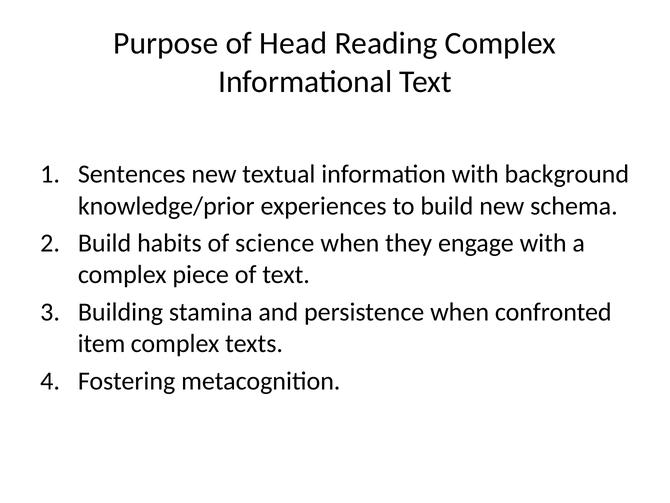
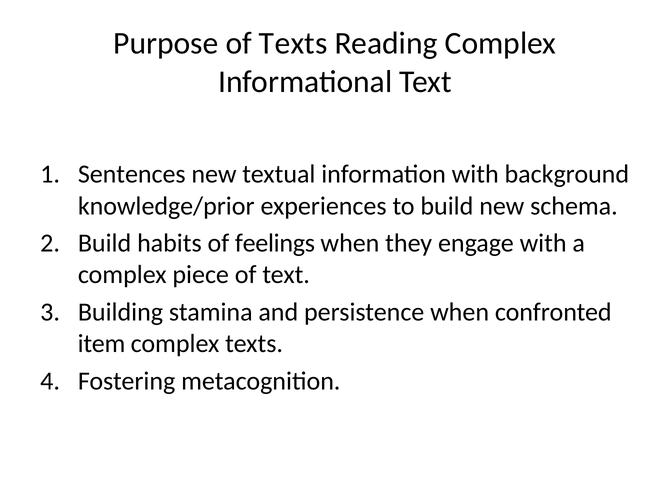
of Head: Head -> Texts
science: science -> feelings
